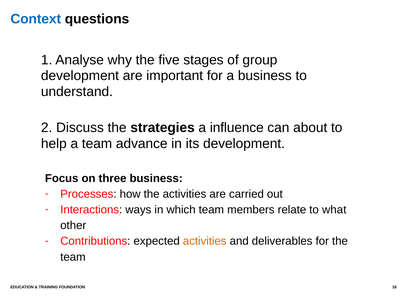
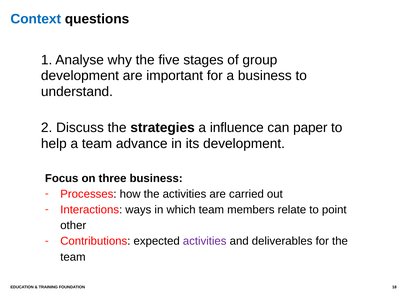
about: about -> paper
what: what -> point
activities at (205, 241) colour: orange -> purple
